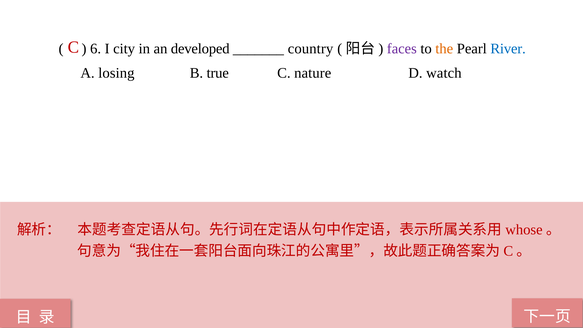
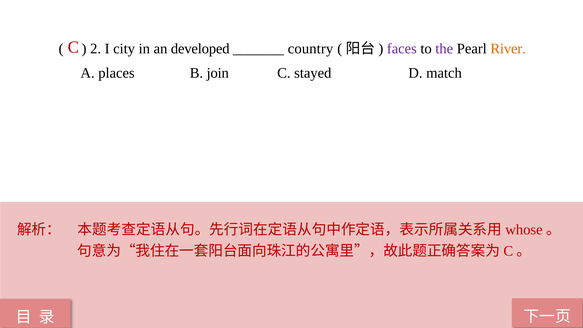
6: 6 -> 2
the colour: orange -> purple
River colour: blue -> orange
losing: losing -> places
true: true -> join
nature: nature -> stayed
watch: watch -> match
